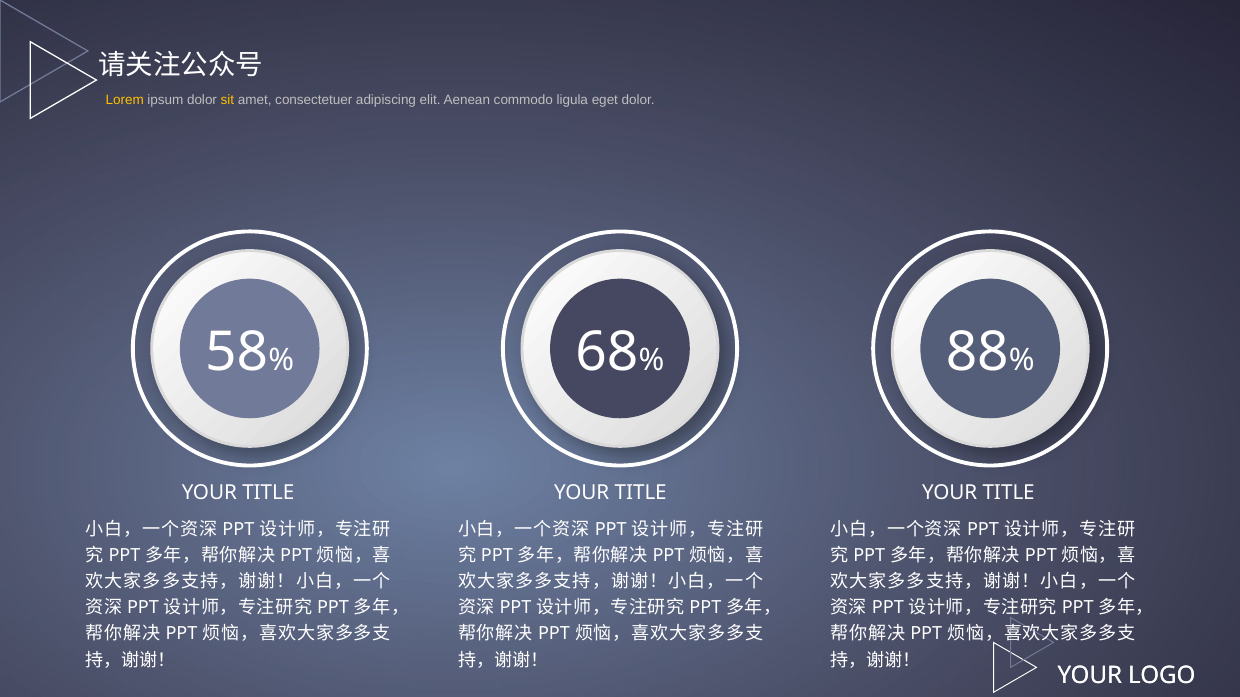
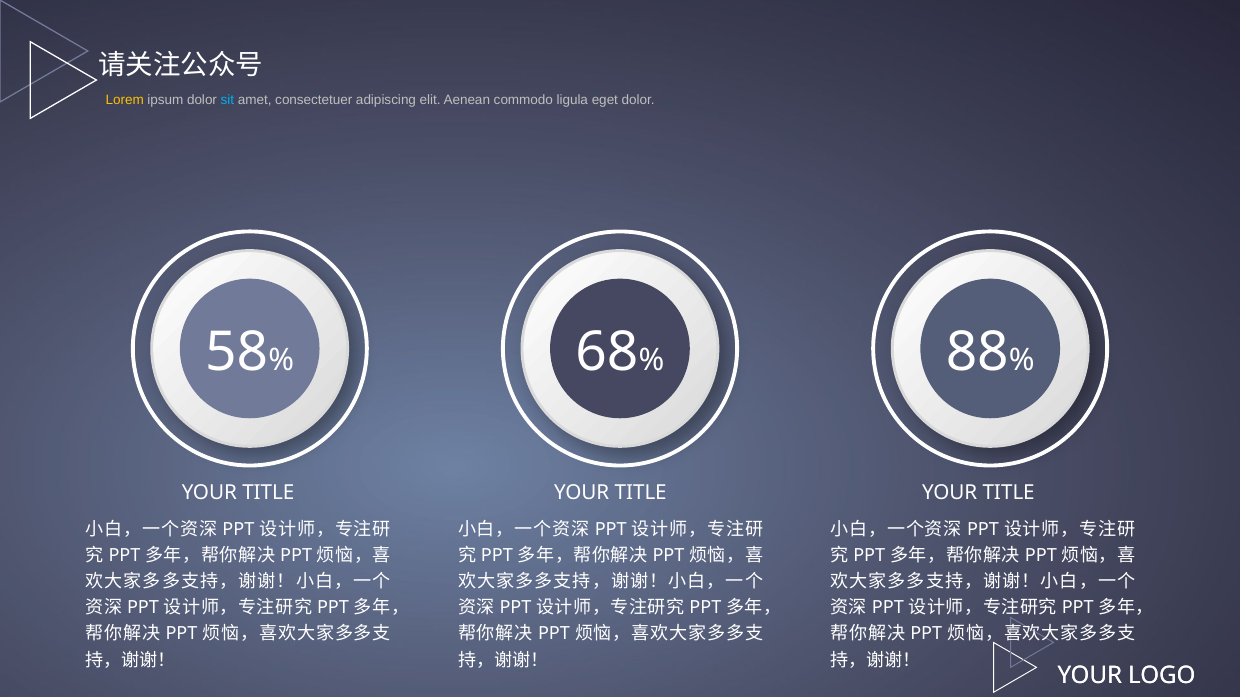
sit colour: yellow -> light blue
